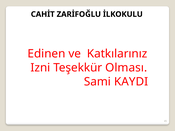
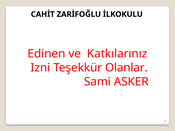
Olması: Olması -> Olanlar
KAYDI: KAYDI -> ASKER
